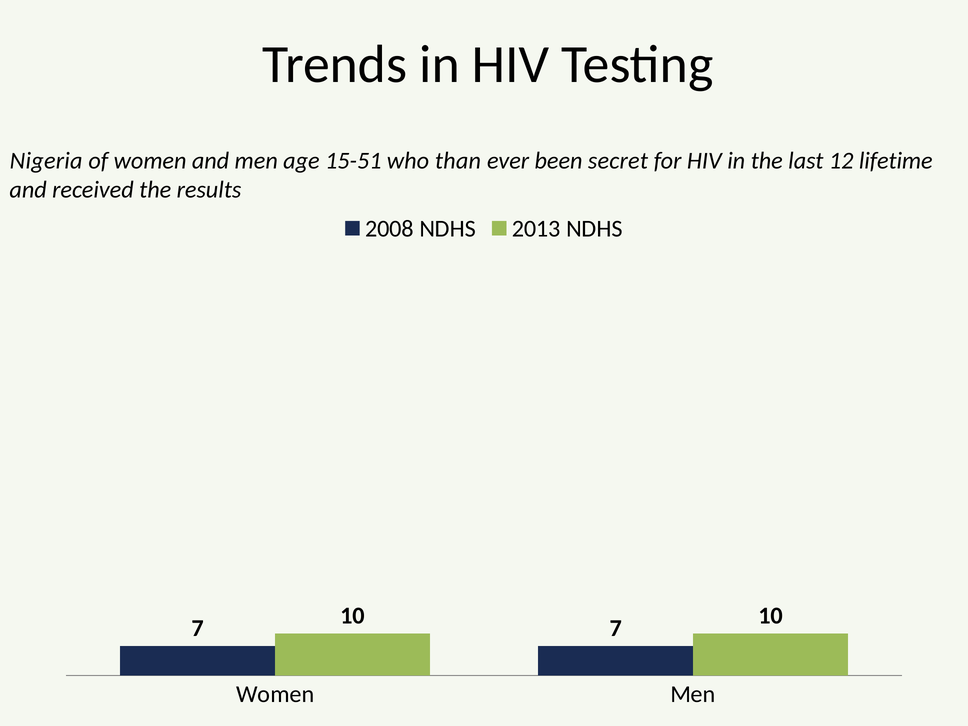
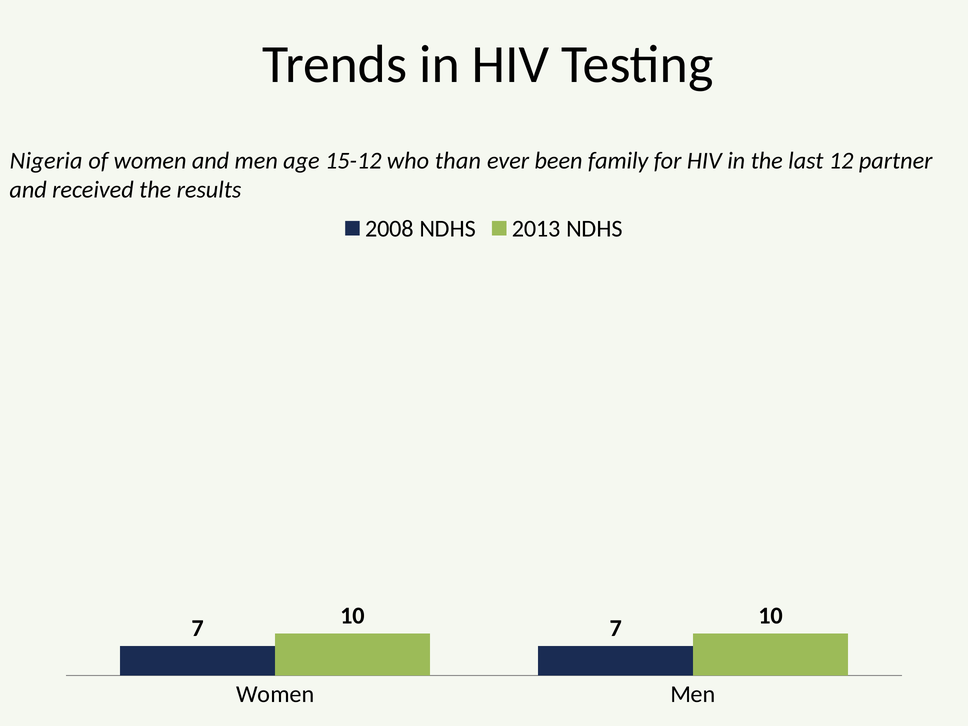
15-51: 15-51 -> 15-12
secret: secret -> family
lifetime: lifetime -> partner
